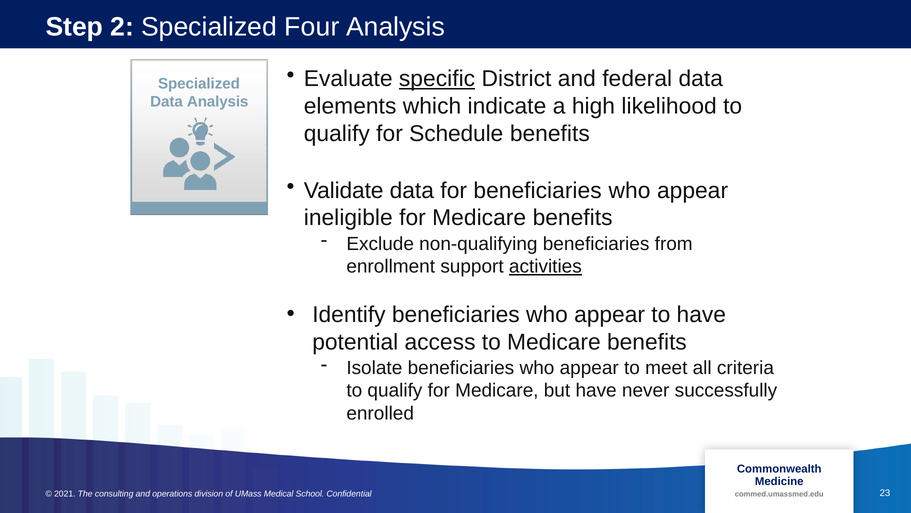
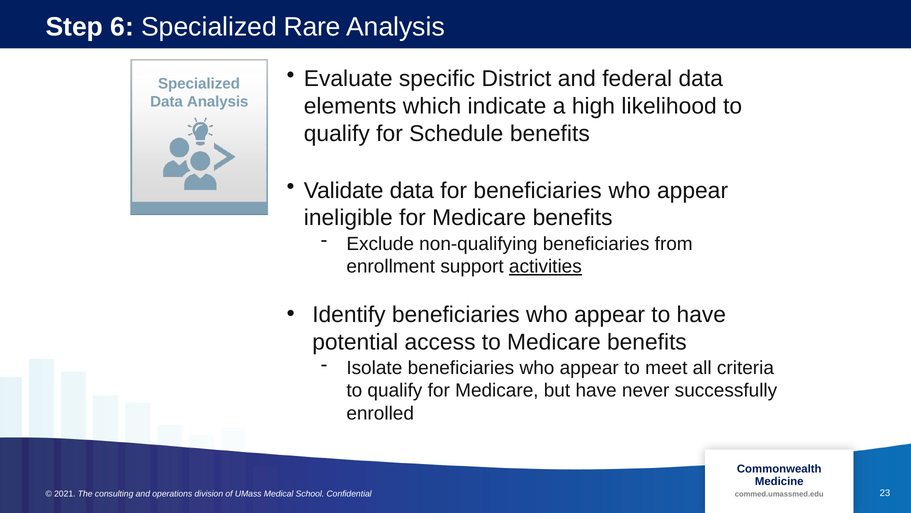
2: 2 -> 6
Four: Four -> Rare
specific underline: present -> none
